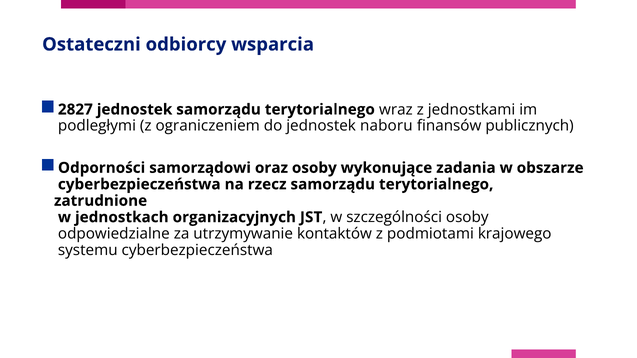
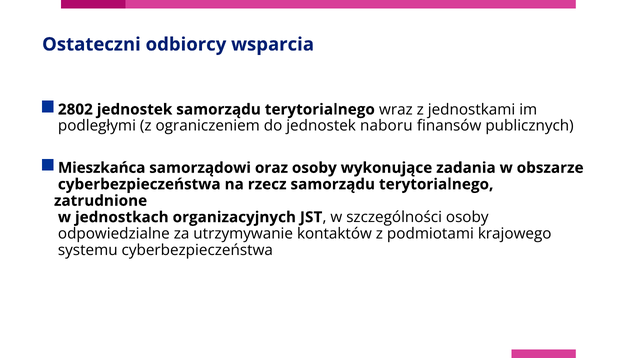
2827: 2827 -> 2802
Odporności: Odporności -> Mieszkańca
